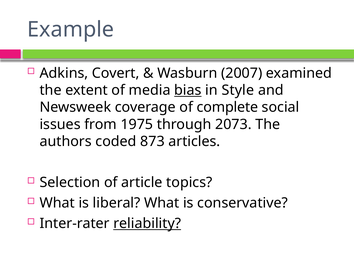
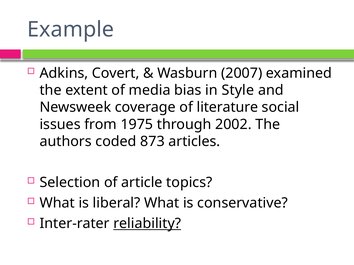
bias underline: present -> none
complete: complete -> literature
2073: 2073 -> 2002
